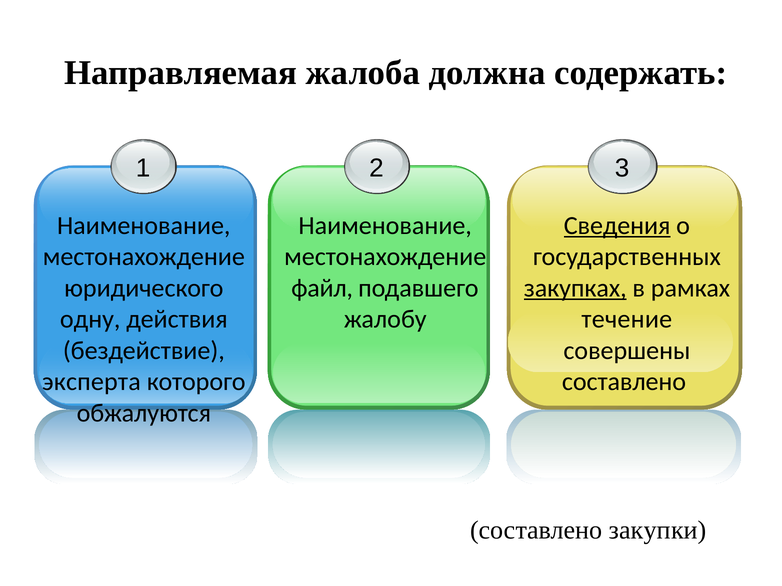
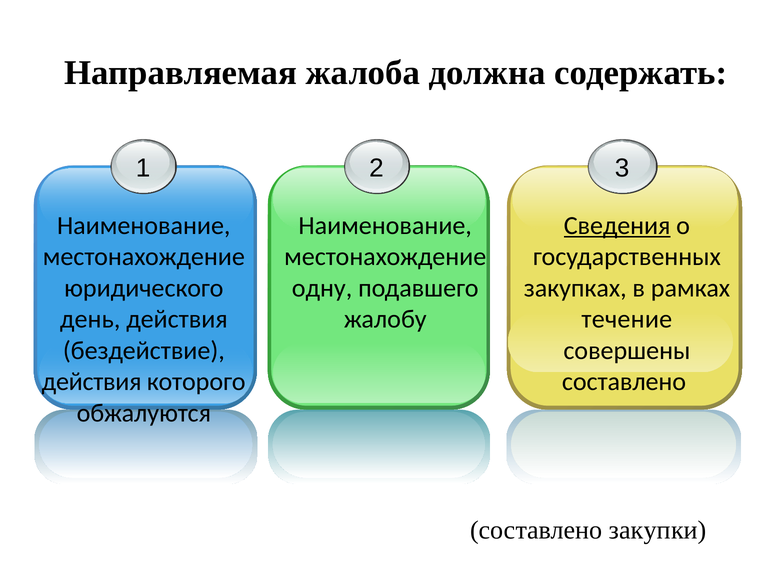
файл: файл -> одну
закупках underline: present -> none
одну: одну -> день
эксперта at (91, 382): эксперта -> действия
